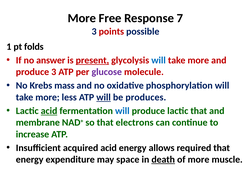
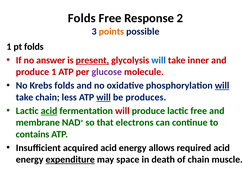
More at (82, 18): More -> Folds
7: 7 -> 2
points colour: red -> orange
more at (198, 60): more -> inner
produce 3: 3 -> 1
Krebs mass: mass -> folds
will at (222, 86) underline: none -> present
more at (47, 97): more -> chain
will at (122, 111) colour: blue -> red
lactic that: that -> free
increase: increase -> contains
required that: that -> acid
expenditure underline: none -> present
death underline: present -> none
of more: more -> chain
